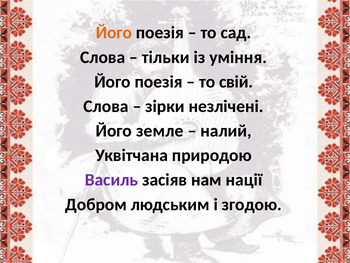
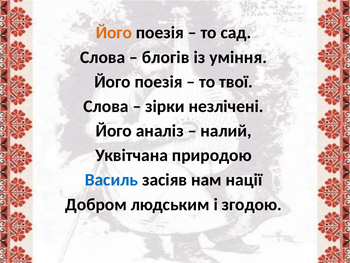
тільки: тільки -> блогів
свій: свій -> твої
земле: земле -> аналіз
Василь colour: purple -> blue
